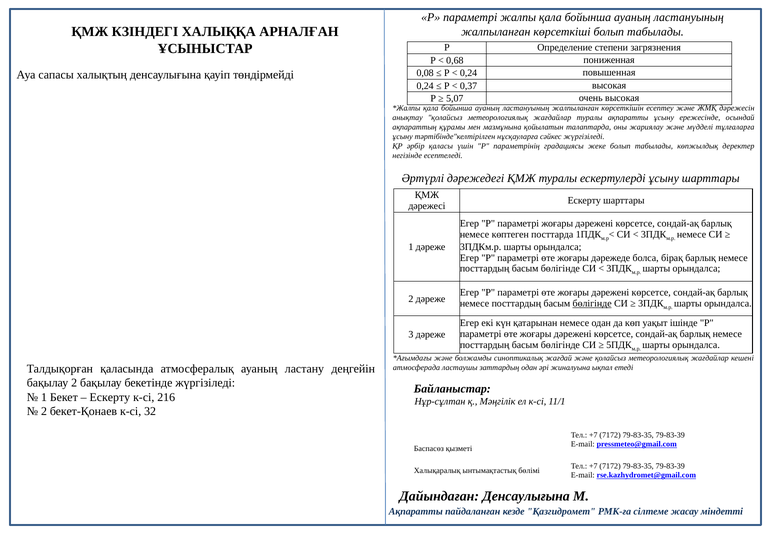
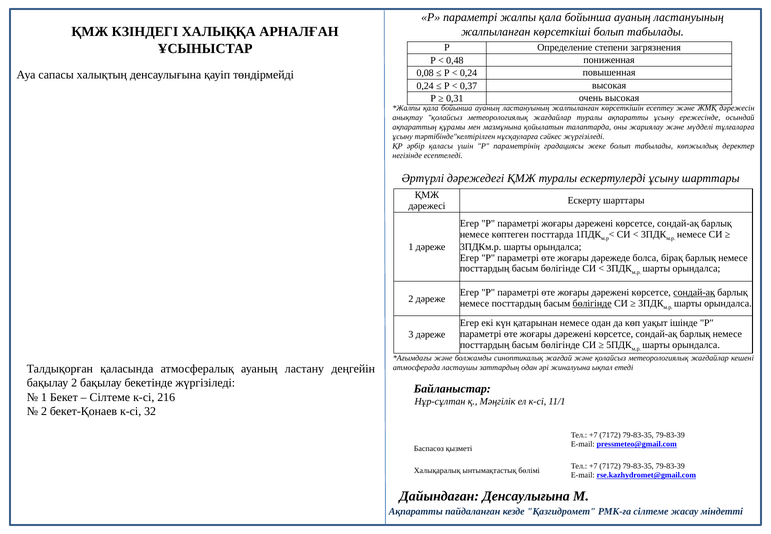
0,68: 0,68 -> 0,48
5,07: 5,07 -> 0,31
сондай-ақ at (694, 292) underline: none -> present
Ескерту at (110, 397): Ескерту -> Сілтеме
